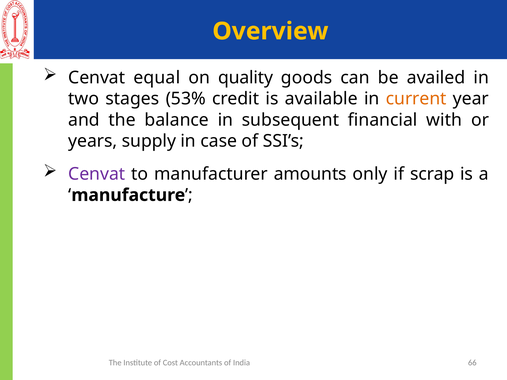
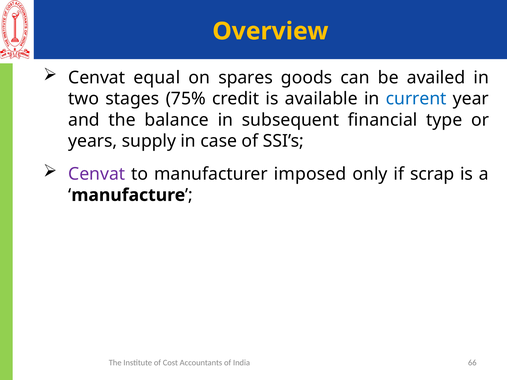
quality: quality -> spares
53%: 53% -> 75%
current colour: orange -> blue
with: with -> type
amounts: amounts -> imposed
